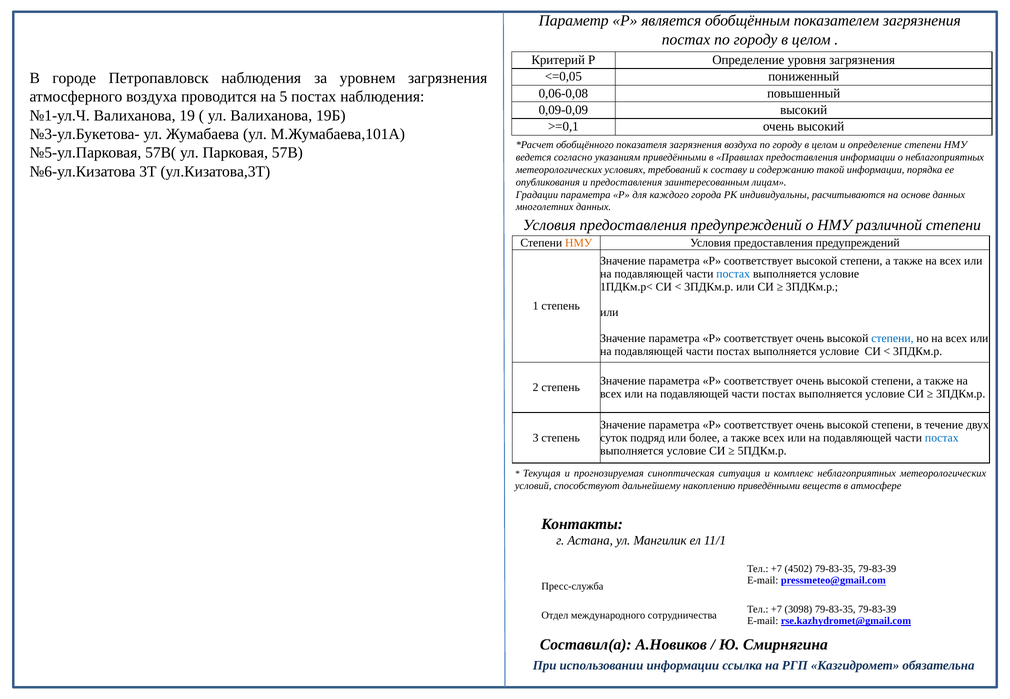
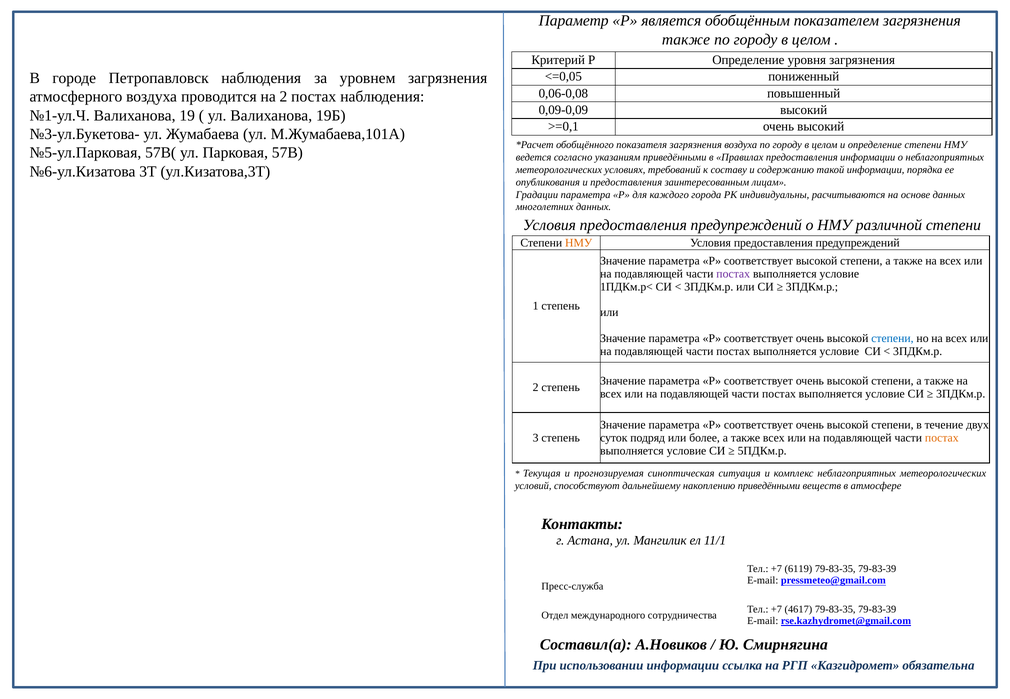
постах at (686, 39): постах -> также
на 5: 5 -> 2
постах at (733, 274) colour: blue -> purple
постах at (942, 438) colour: blue -> orange
4502: 4502 -> 6119
3098: 3098 -> 4617
